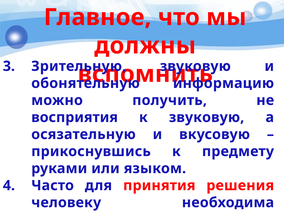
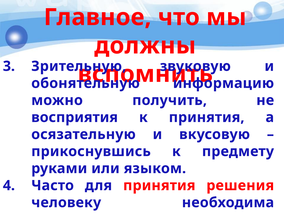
к звуковую: звуковую -> принятия
